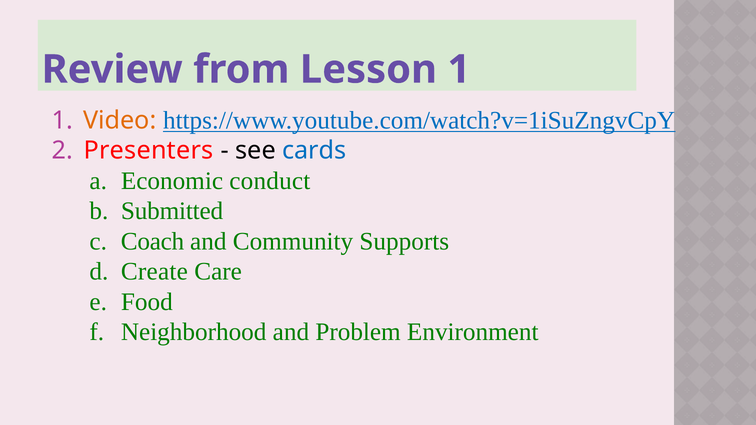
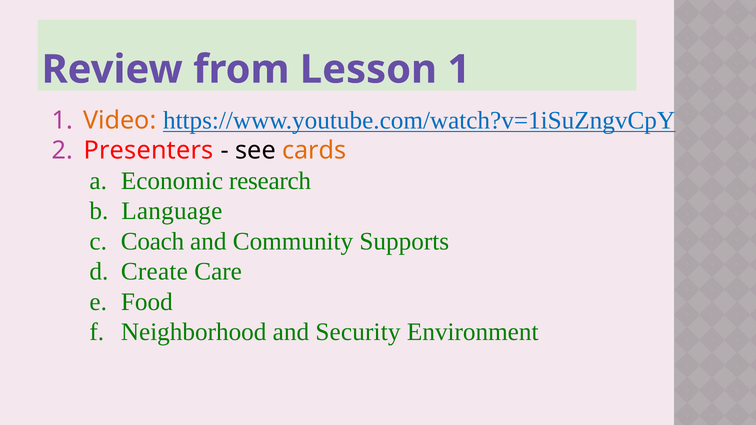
cards colour: blue -> orange
conduct: conduct -> research
Submitted: Submitted -> Language
Problem: Problem -> Security
